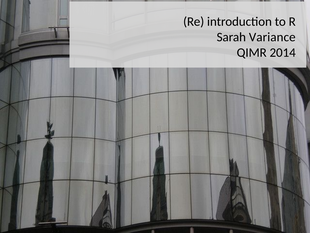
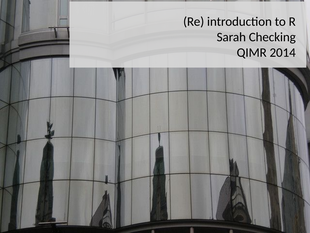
Variance: Variance -> Checking
